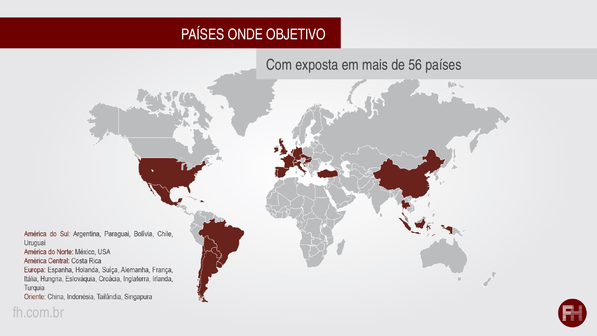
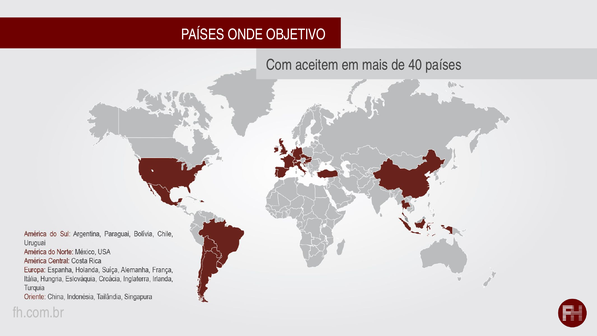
exposta: exposta -> aceitem
56: 56 -> 40
